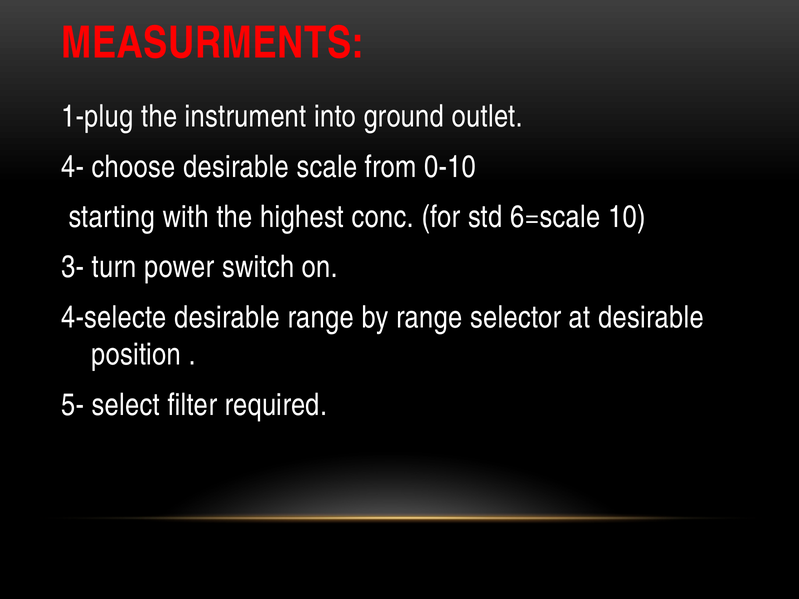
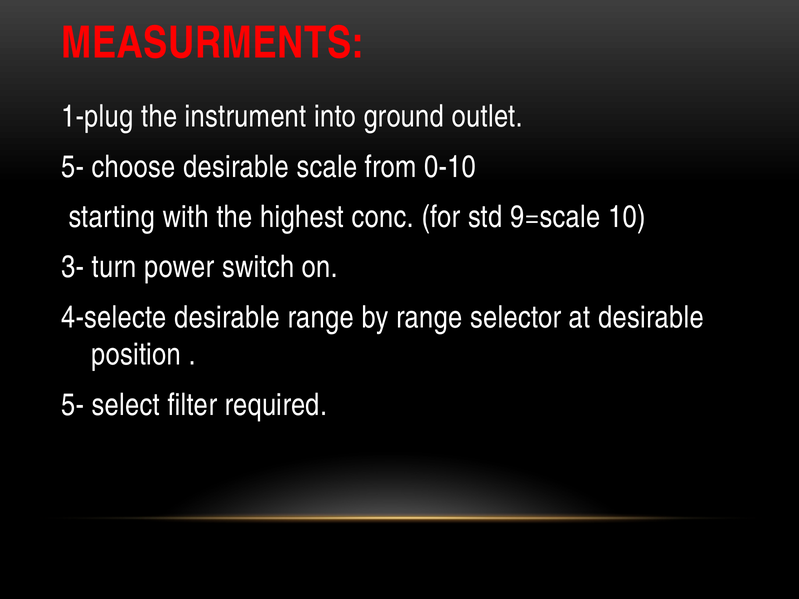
4- at (73, 167): 4- -> 5-
6=scale: 6=scale -> 9=scale
